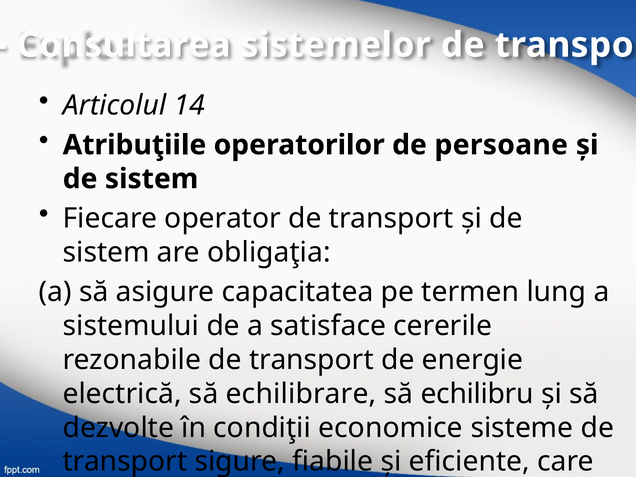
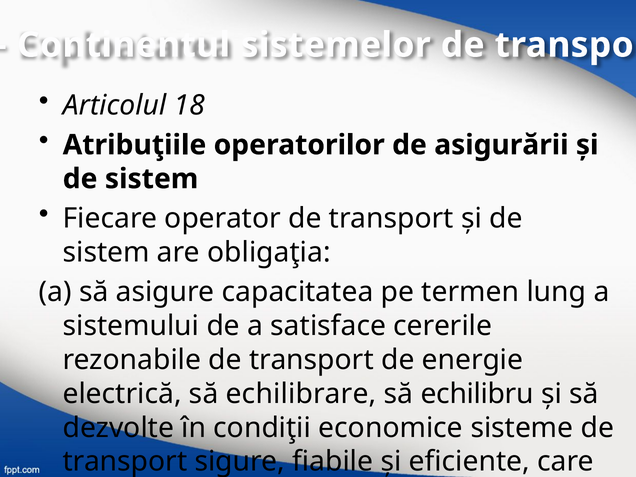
Consultarea: Consultarea -> Continentul
14: 14 -> 18
persoane: persoane -> asigurării
